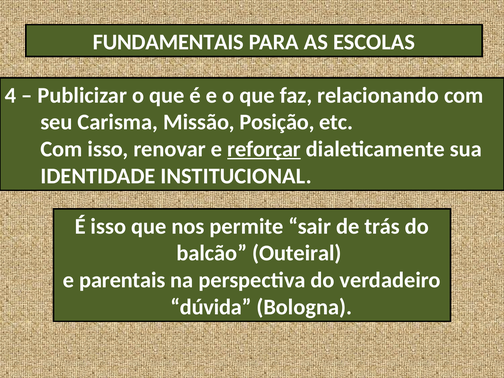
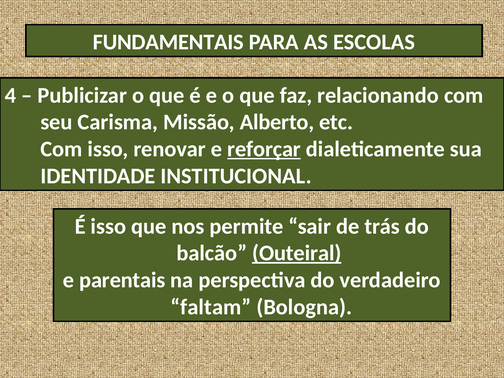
Posição: Posição -> Alberto
Outeiral underline: none -> present
dúvida: dúvida -> faltam
